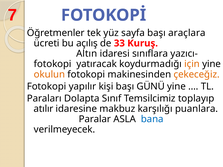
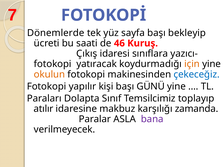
Öğretmenler: Öğretmenler -> Dönemlerde
araçlara: araçlara -> bekleyip
açılış: açılış -> saati
33: 33 -> 46
Altın: Altın -> Çıkış
çekeceğiz colour: orange -> blue
puanlara: puanlara -> zamanda
bana colour: blue -> purple
